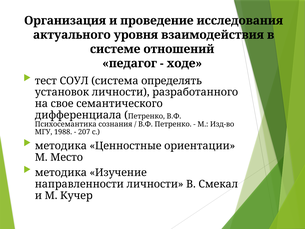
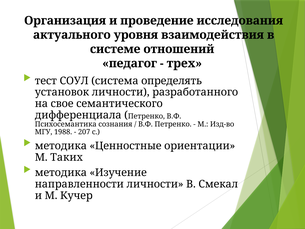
ходе: ходе -> трех
Место: Место -> Таких
